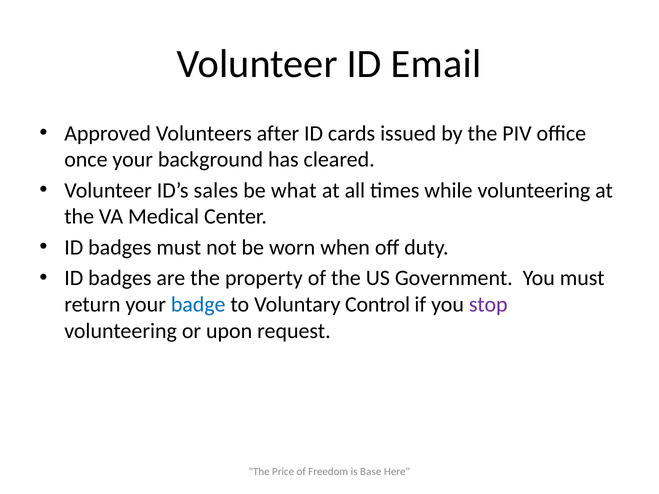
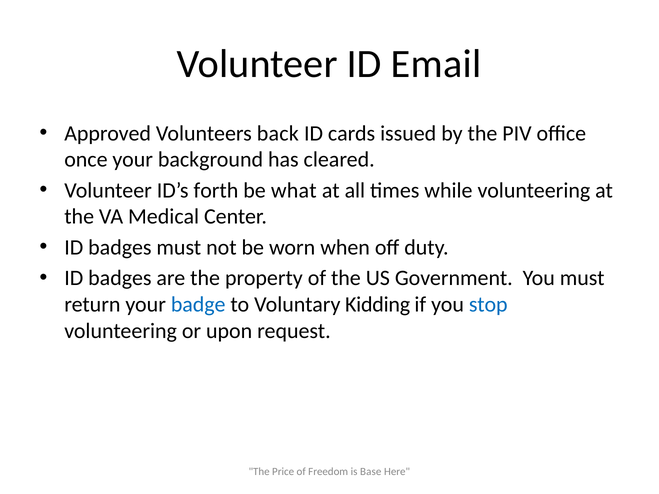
after: after -> back
sales: sales -> forth
Control: Control -> Kidding
stop colour: purple -> blue
